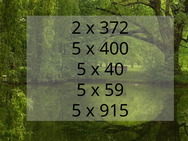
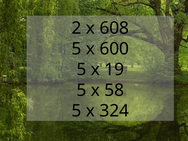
372: 372 -> 608
400: 400 -> 600
40: 40 -> 19
59: 59 -> 58
915: 915 -> 324
